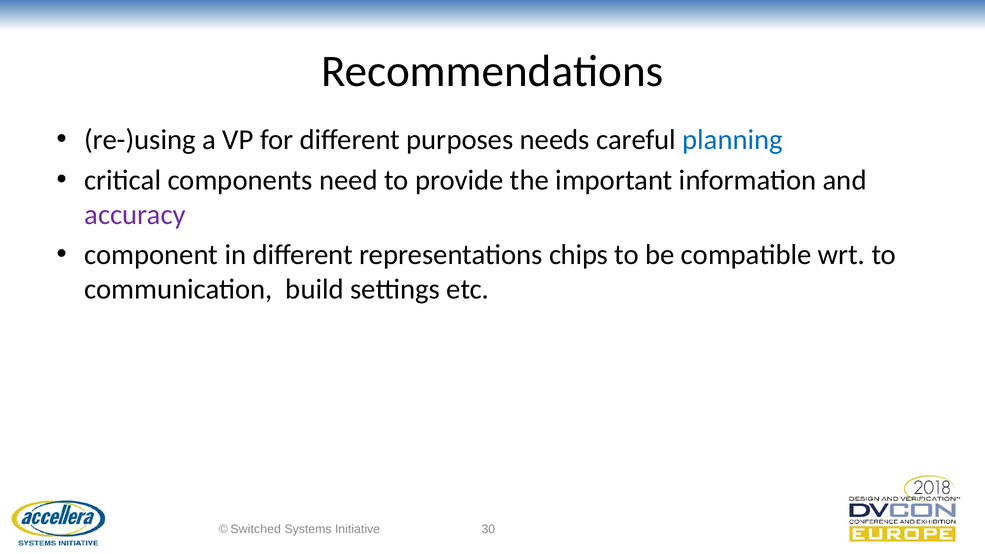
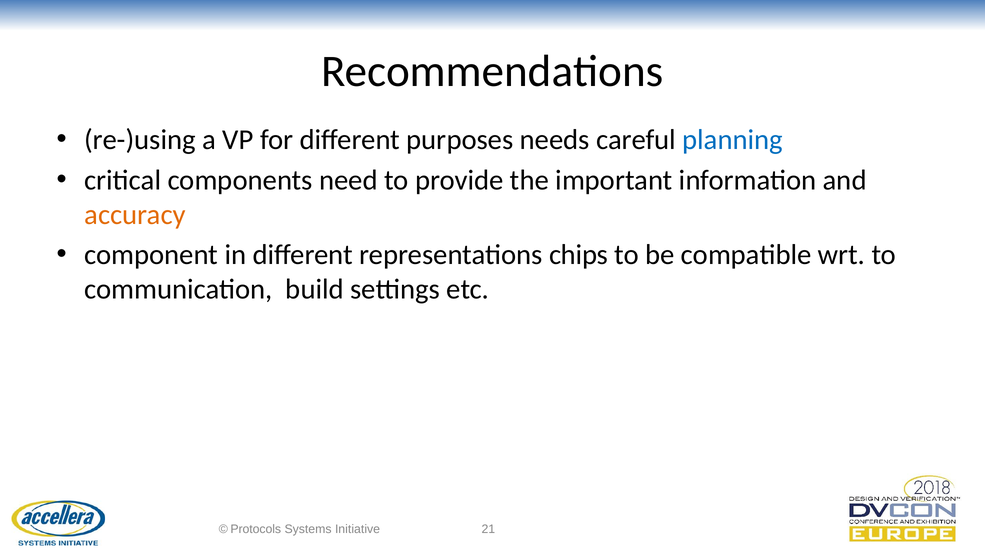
accuracy colour: purple -> orange
Switched: Switched -> Protocols
30: 30 -> 21
